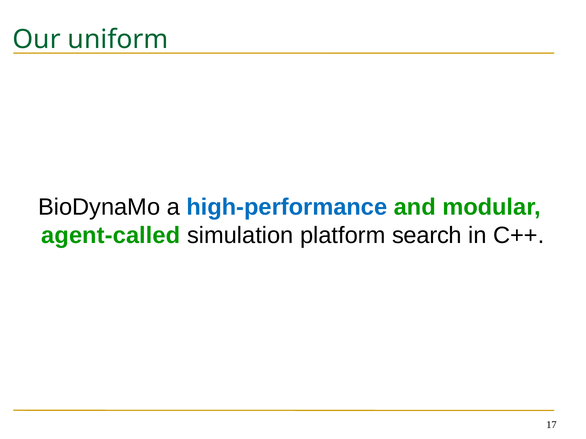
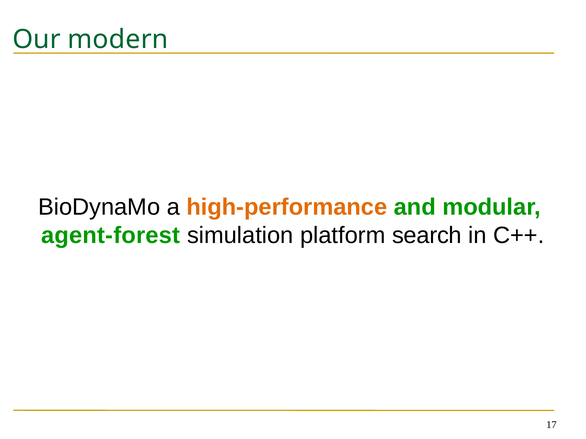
uniform: uniform -> modern
high-performance colour: blue -> orange
agent-called: agent-called -> agent-forest
